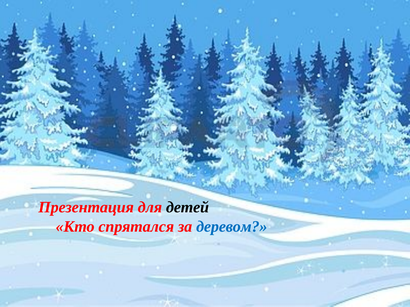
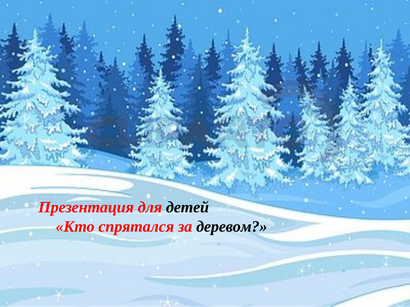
деревом colour: blue -> black
